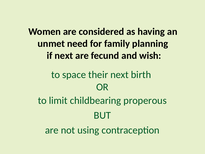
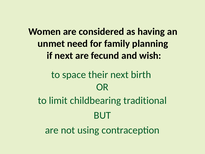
properous: properous -> traditional
